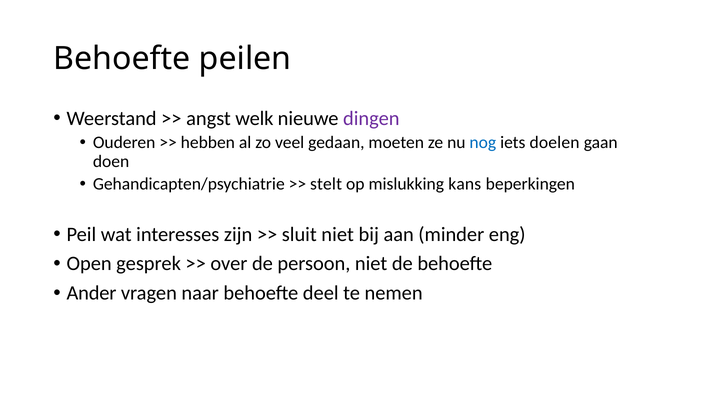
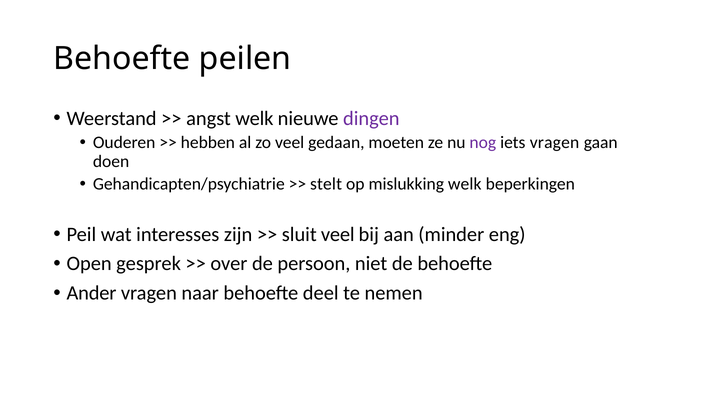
nog colour: blue -> purple
iets doelen: doelen -> vragen
mislukking kans: kans -> welk
sluit niet: niet -> veel
